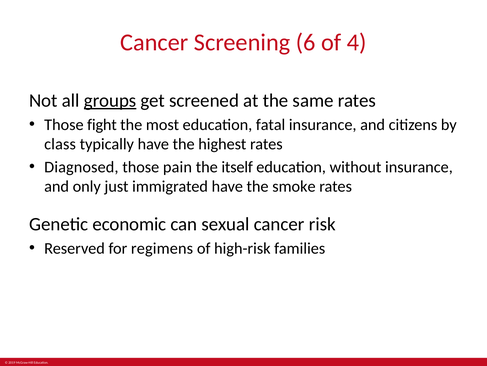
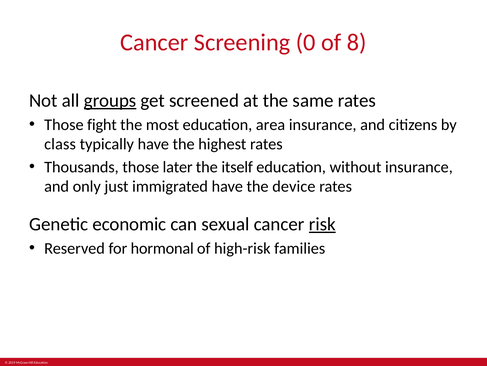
6: 6 -> 0
4: 4 -> 8
fatal: fatal -> area
Diagnosed: Diagnosed -> Thousands
pain: pain -> later
smoke: smoke -> device
risk underline: none -> present
regimens: regimens -> hormonal
